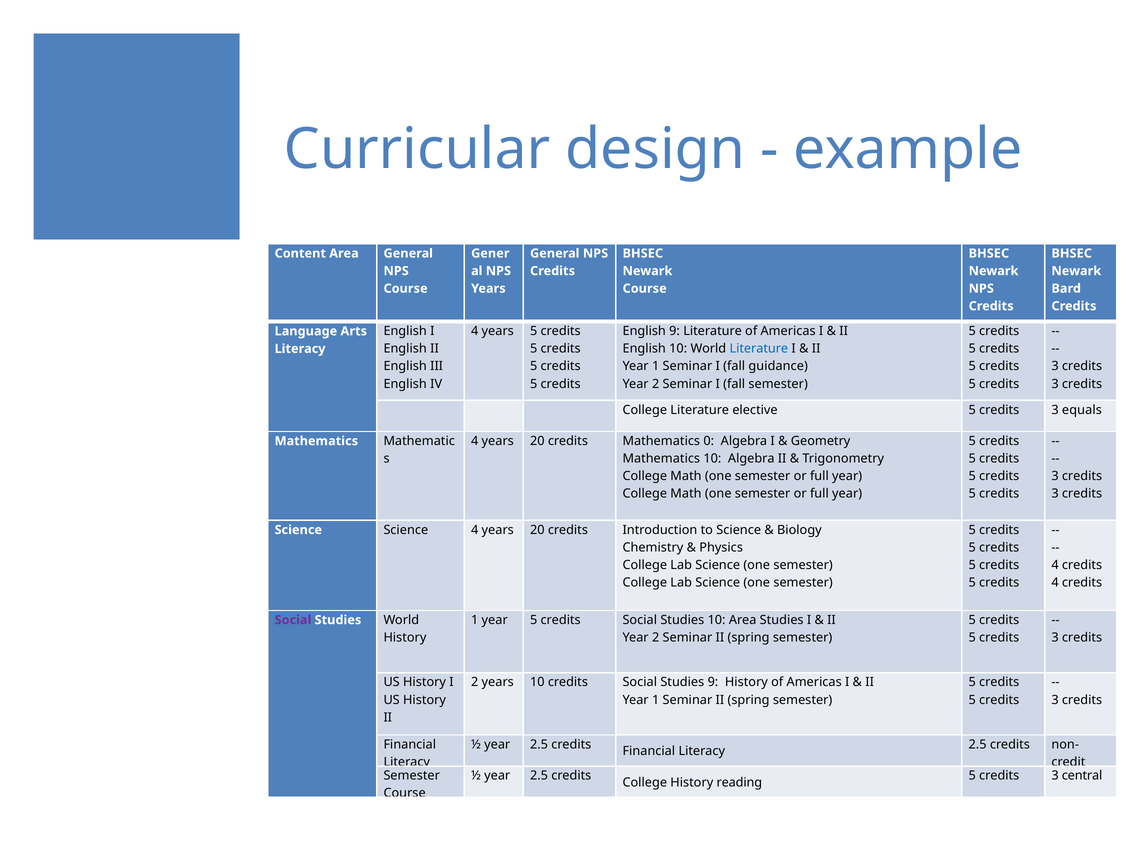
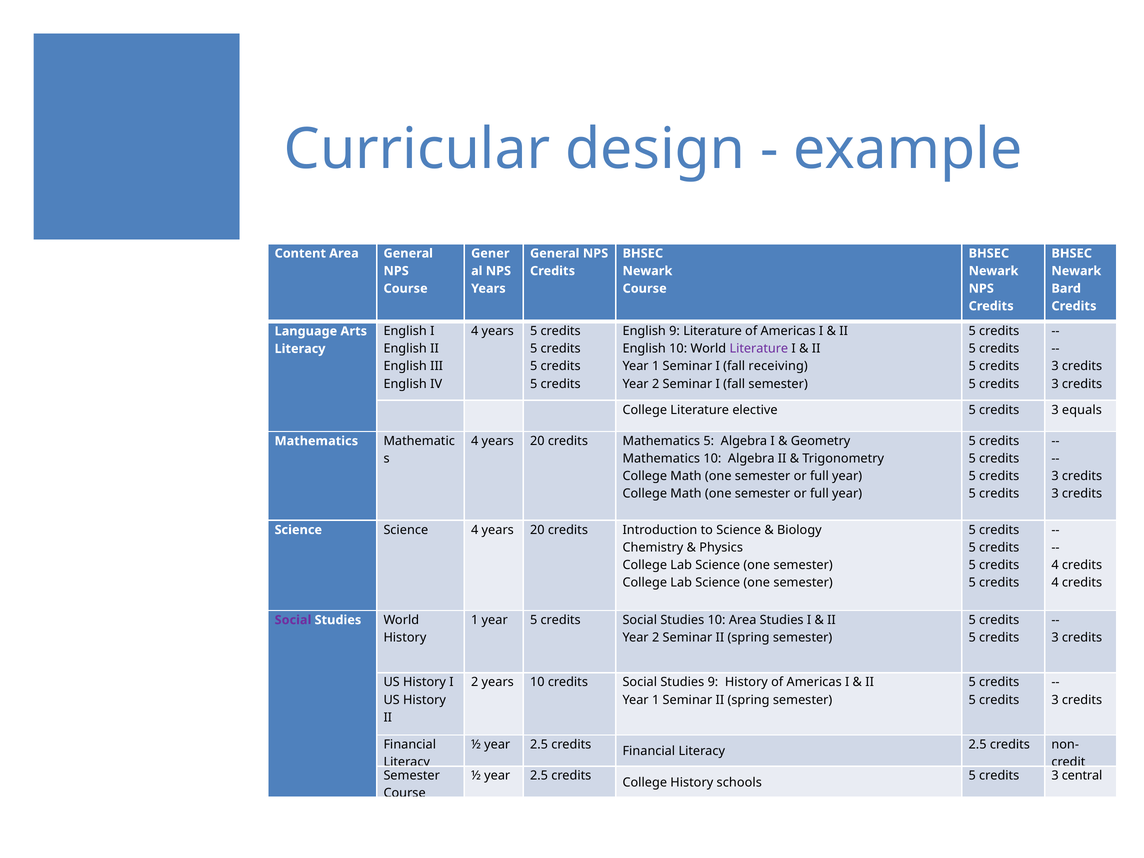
Literature at (759, 349) colour: blue -> purple
guidance: guidance -> receiving
Mathematics 0: 0 -> 5
reading: reading -> schools
